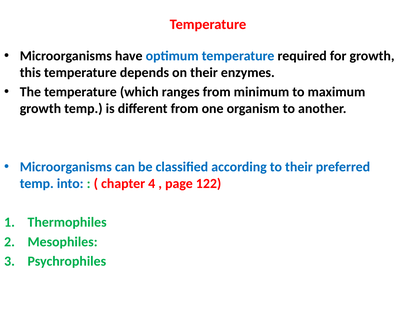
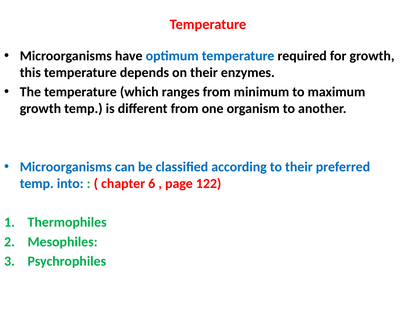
4: 4 -> 6
